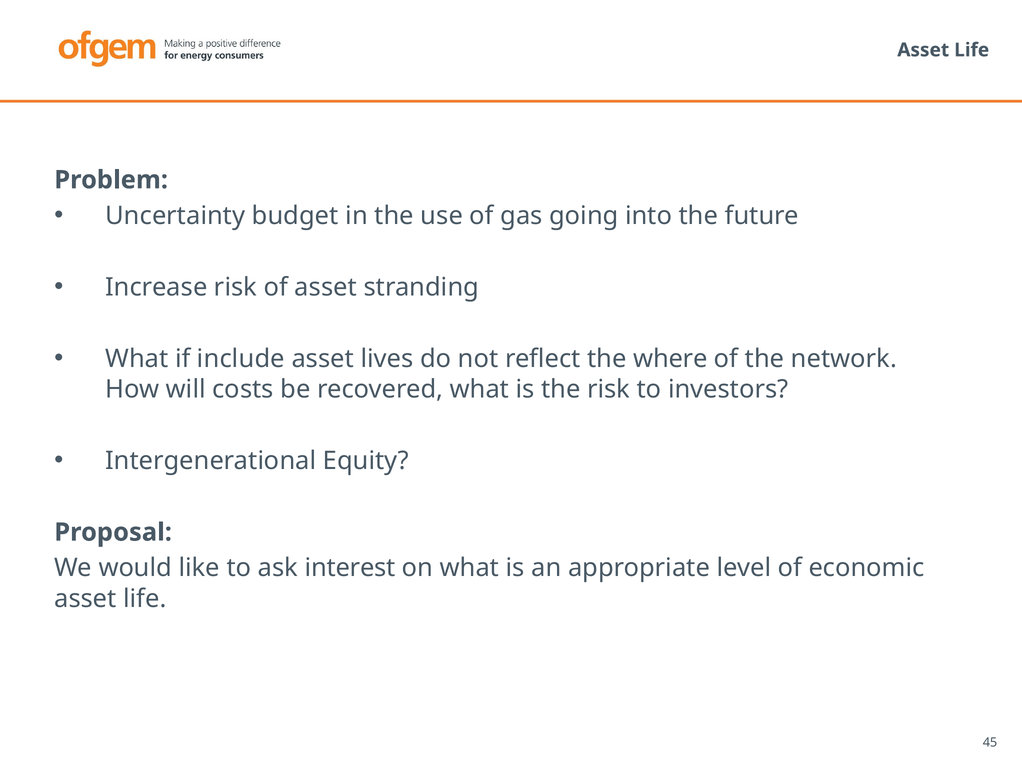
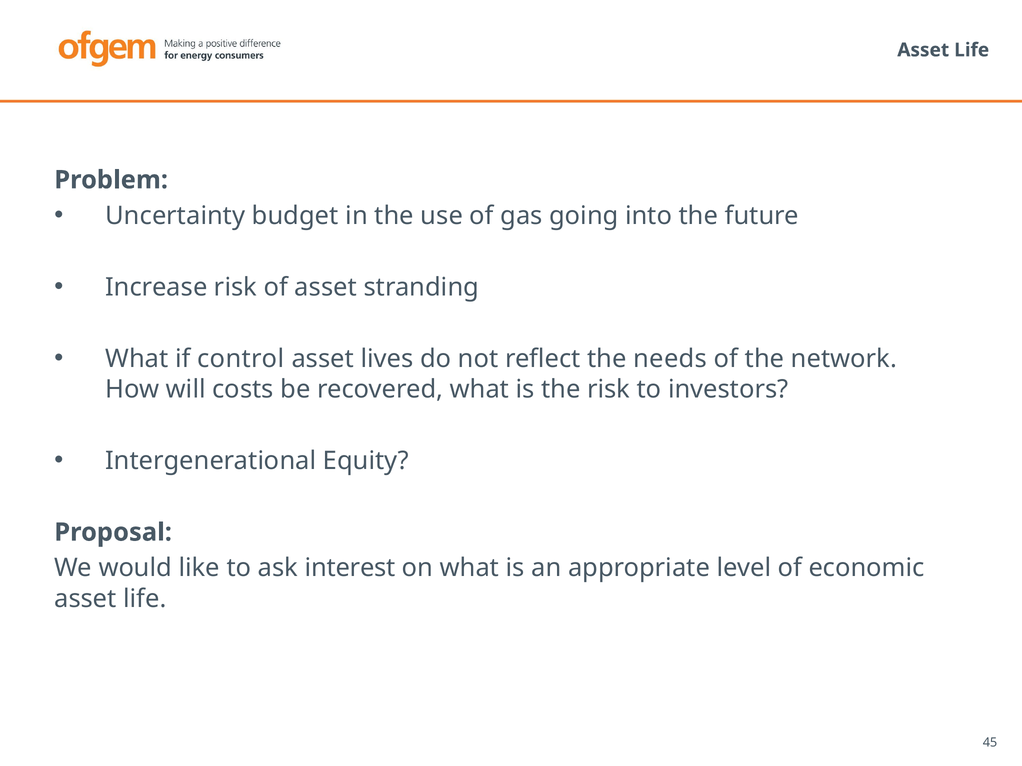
include: include -> control
where: where -> needs
